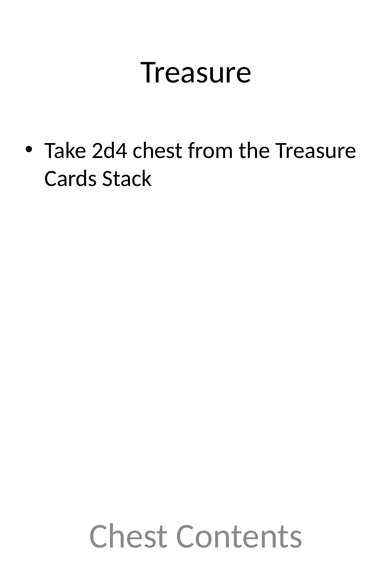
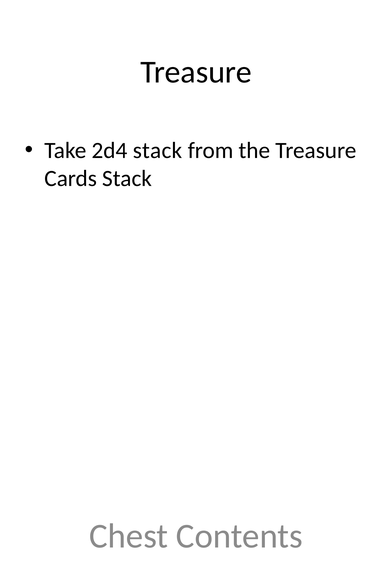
2d4 chest: chest -> stack
